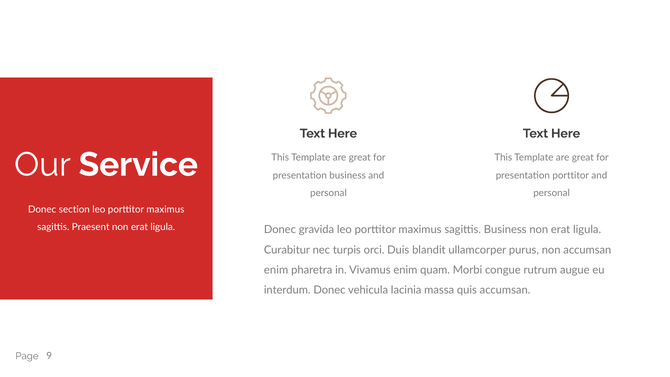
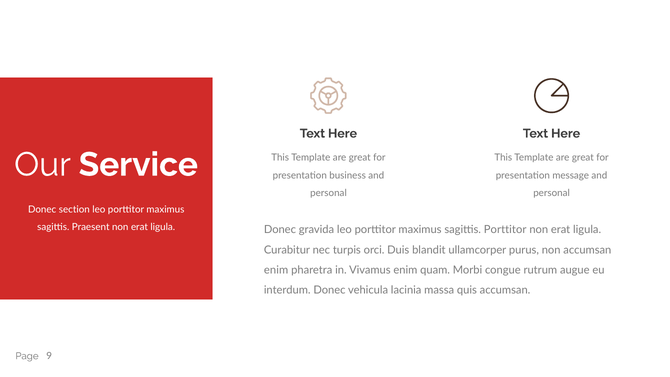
presentation porttitor: porttitor -> message
sagittis Business: Business -> Porttitor
